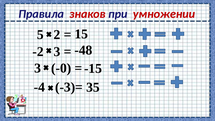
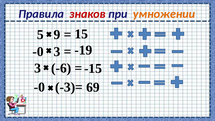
умножении colour: red -> orange
2: 2 -> 9
-2 at (38, 52): -2 -> -0
-48: -48 -> -19
-0: -0 -> -6
-4 at (39, 87): -4 -> -0
35: 35 -> 69
